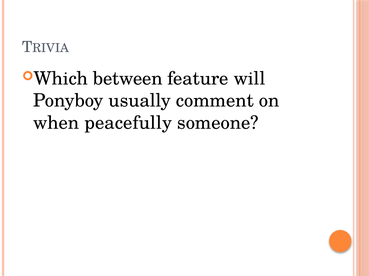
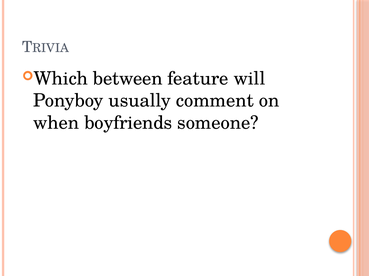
peacefully: peacefully -> boyfriends
